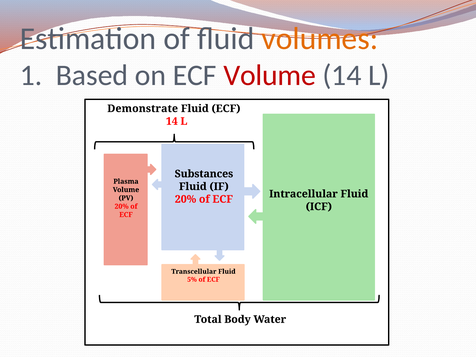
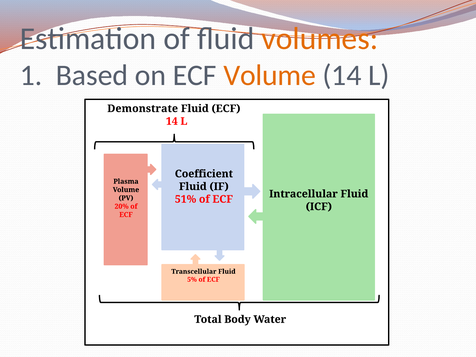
Volume at (270, 75) colour: red -> orange
Substances: Substances -> Coefficient
20% at (186, 199): 20% -> 51%
